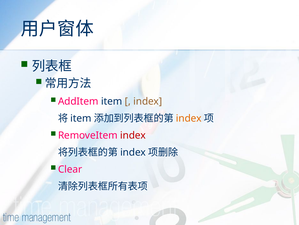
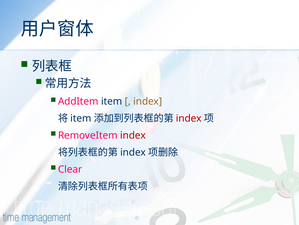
index at (189, 118) colour: orange -> red
